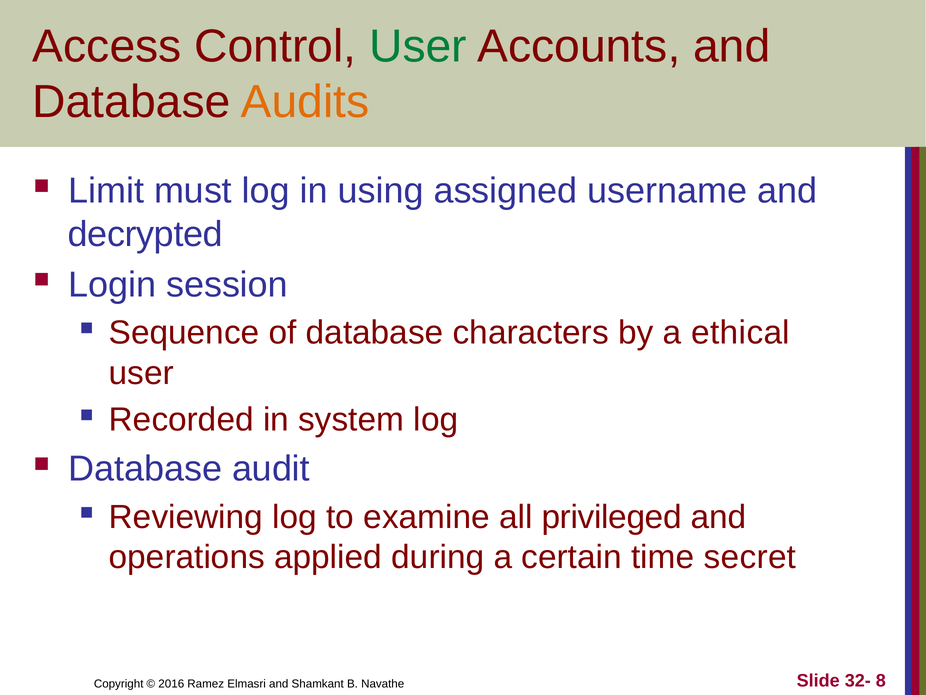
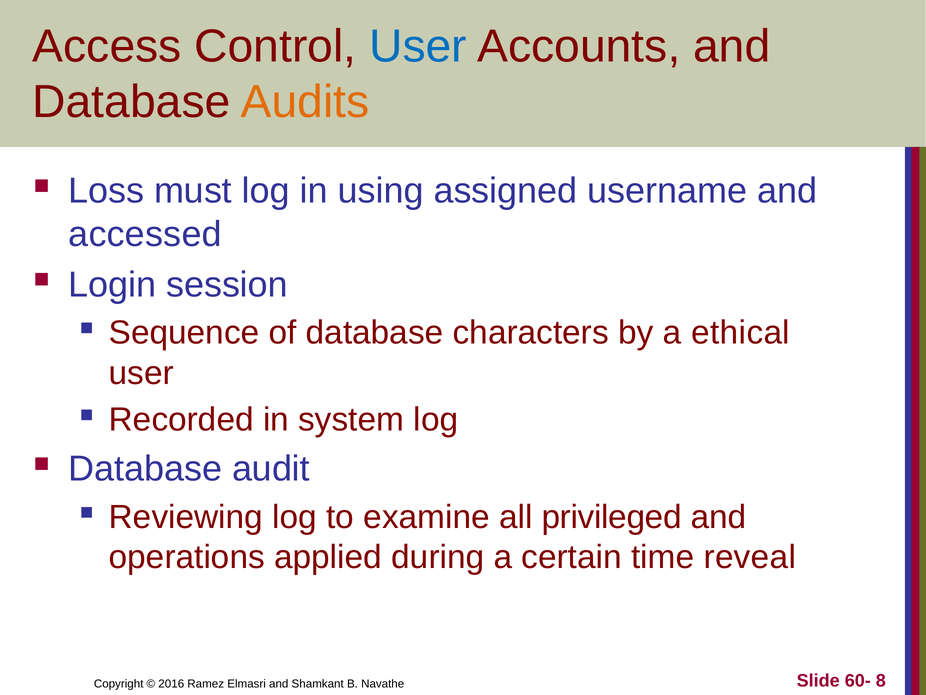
User at (418, 46) colour: green -> blue
Limit: Limit -> Loss
decrypted: decrypted -> accessed
secret: secret -> reveal
32-: 32- -> 60-
